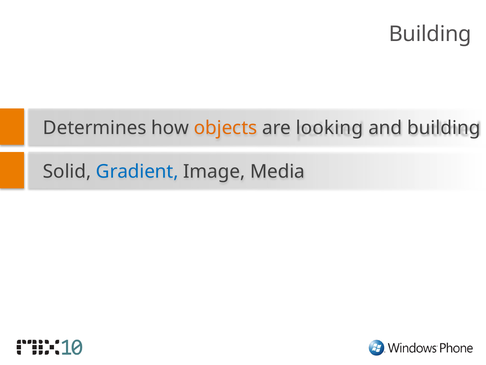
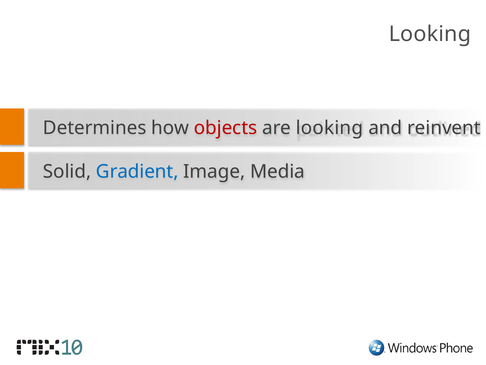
Building at (430, 34): Building -> Looking
objects colour: orange -> red
and building: building -> reinvent
